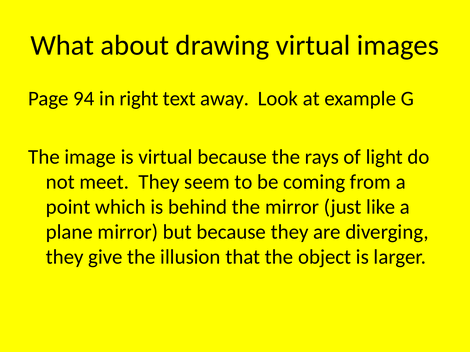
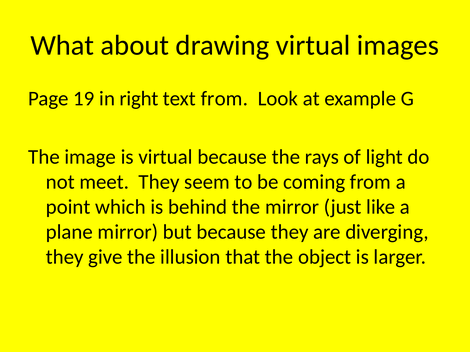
94: 94 -> 19
text away: away -> from
